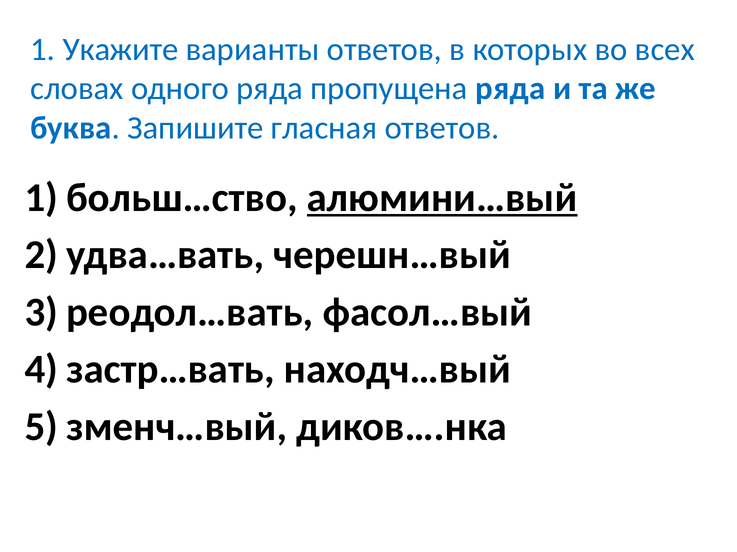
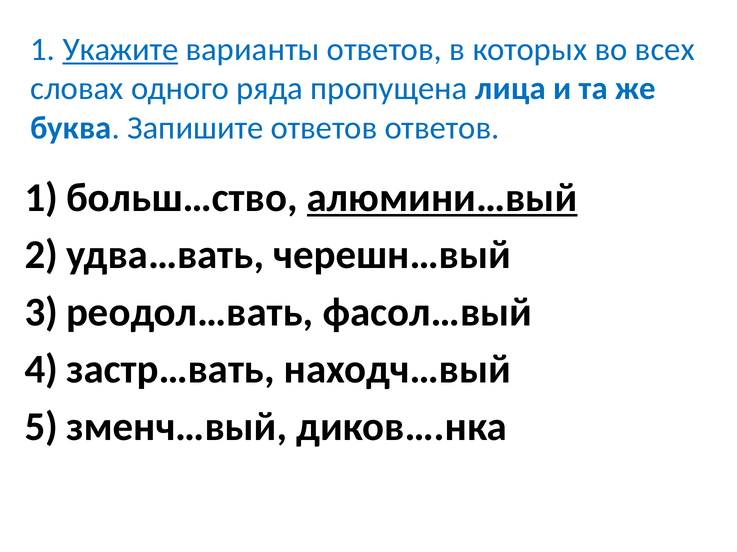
Укажите underline: none -> present
пропущена ряда: ряда -> лица
Запишите гласная: гласная -> ответов
